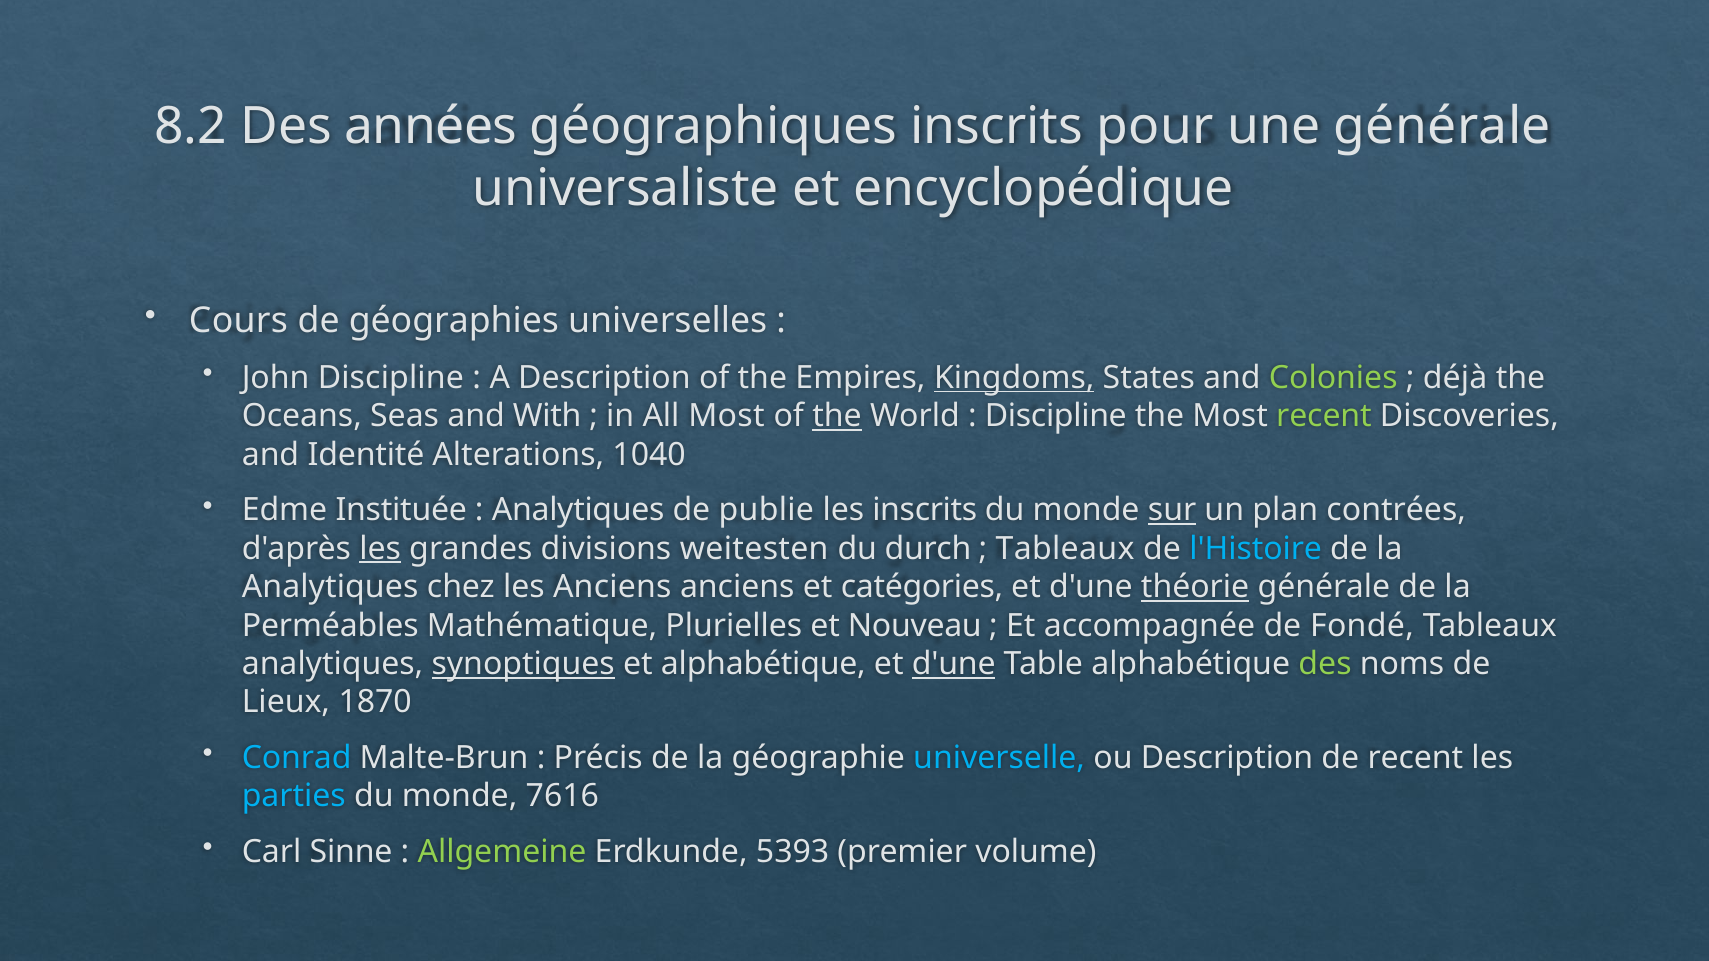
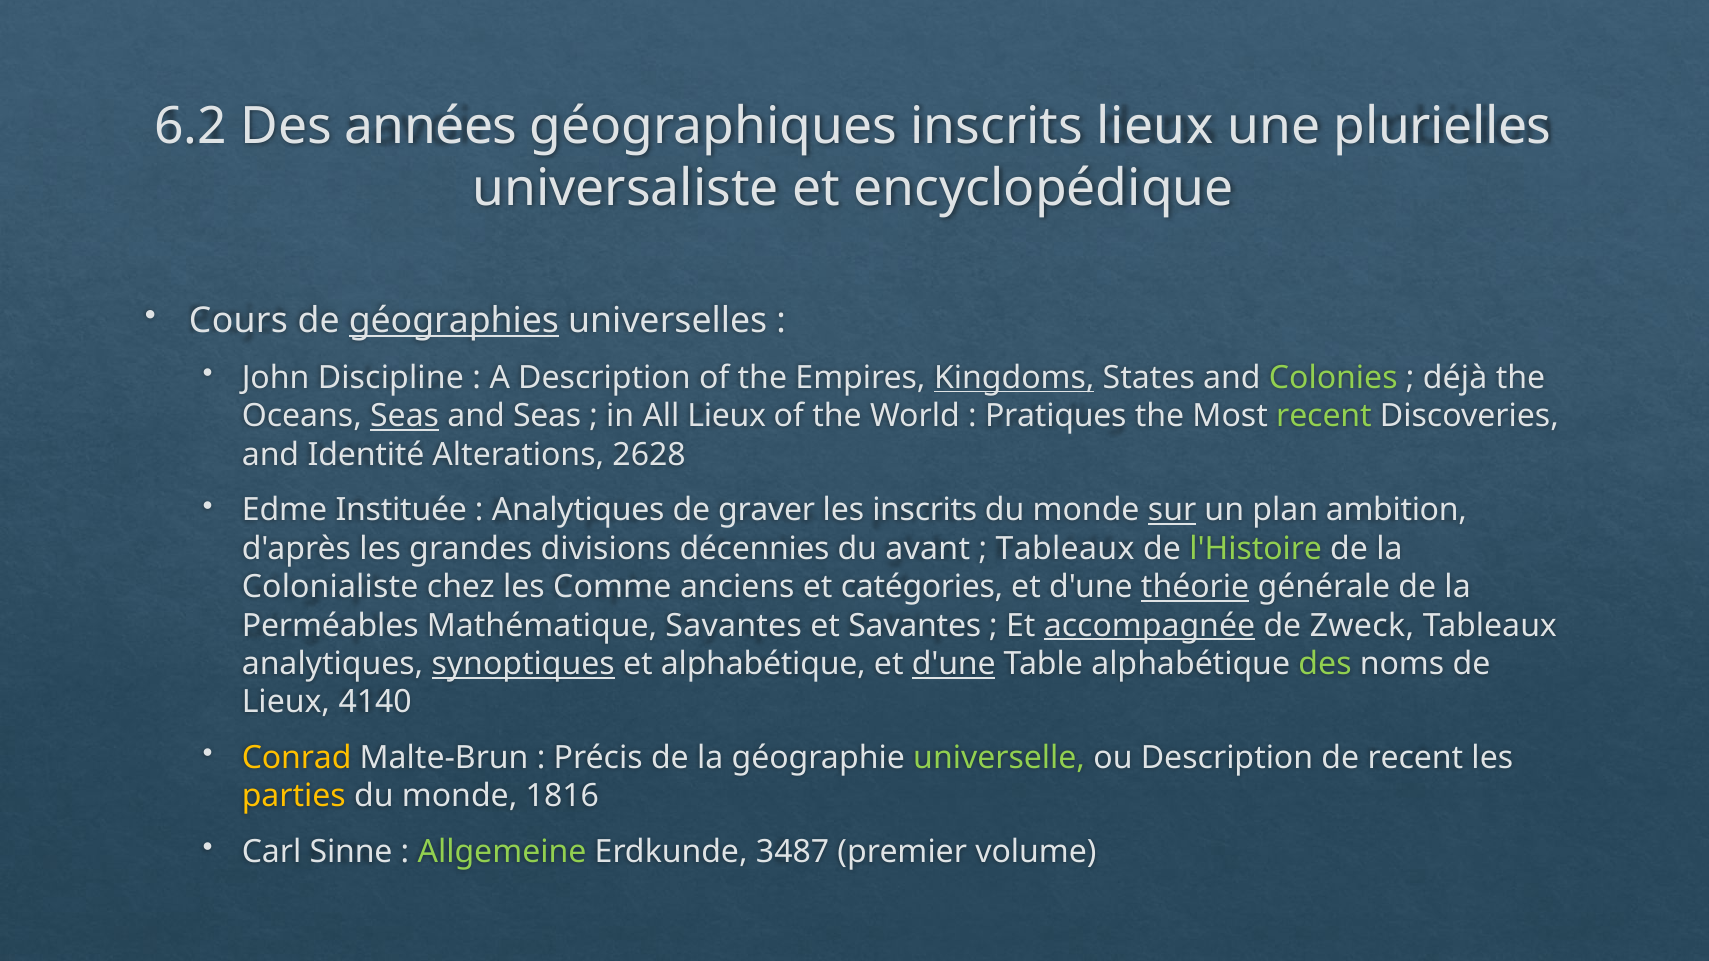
8.2: 8.2 -> 6.2
inscrits pour: pour -> lieux
une générale: générale -> plurielles
géographies underline: none -> present
Seas at (405, 416) underline: none -> present
and With: With -> Seas
All Most: Most -> Lieux
the at (837, 416) underline: present -> none
Discipline at (1056, 416): Discipline -> Pratiques
1040: 1040 -> 2628
publie: publie -> graver
contrées: contrées -> ambition
les at (380, 549) underline: present -> none
weitesten: weitesten -> décennies
durch: durch -> avant
l'Histoire colour: light blue -> light green
Analytiques at (330, 587): Analytiques -> Colonialiste
les Anciens: Anciens -> Comme
Mathématique Plurielles: Plurielles -> Savantes
et Nouveau: Nouveau -> Savantes
accompagnée underline: none -> present
Fondé: Fondé -> Zweck
1870: 1870 -> 4140
Conrad colour: light blue -> yellow
universelle colour: light blue -> light green
parties colour: light blue -> yellow
7616: 7616 -> 1816
5393: 5393 -> 3487
